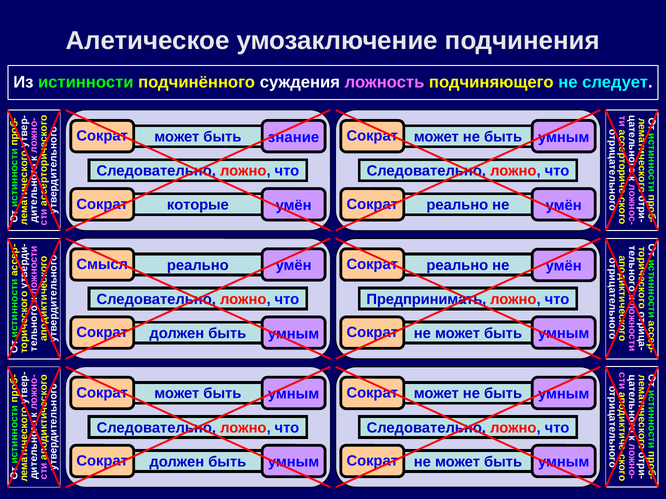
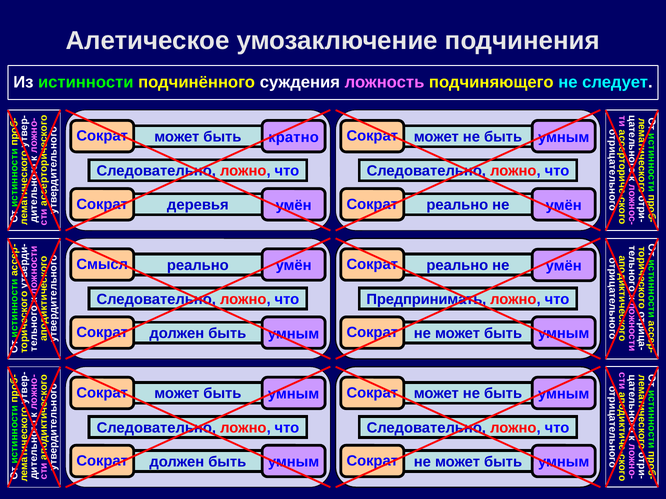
знание: знание -> кратно
которые: которые -> деревья
